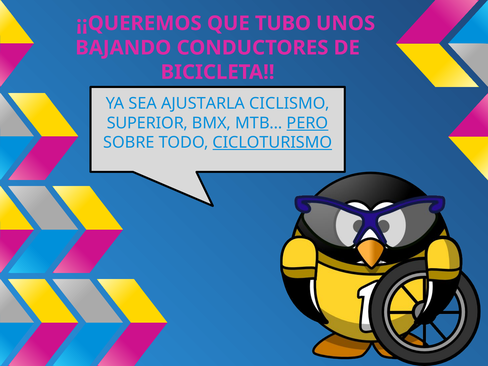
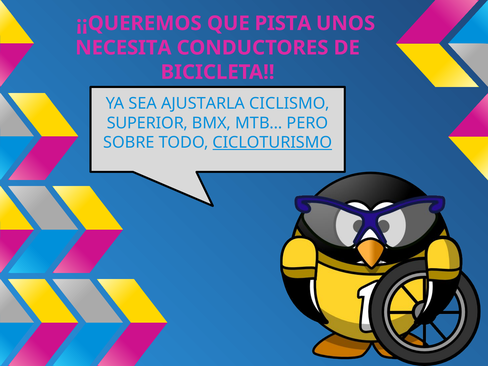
TUBO: TUBO -> PISTA
BAJANDO: BAJANDO -> NECESITA
PERO underline: present -> none
